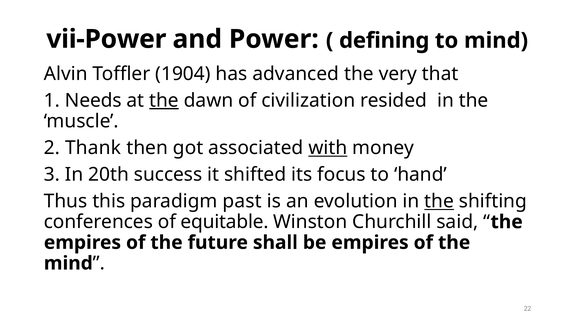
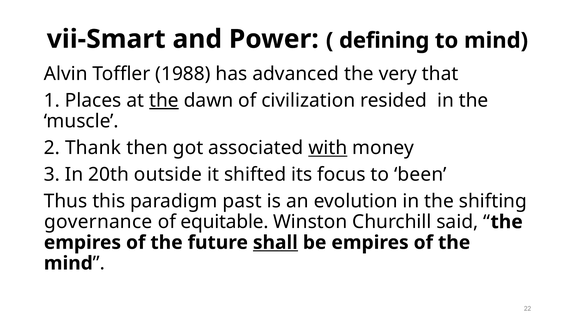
vii-Power: vii-Power -> vii-Smart
1904: 1904 -> 1988
Needs: Needs -> Places
success: success -> outside
hand: hand -> been
the at (439, 201) underline: present -> none
conferences: conferences -> governance
shall underline: none -> present
